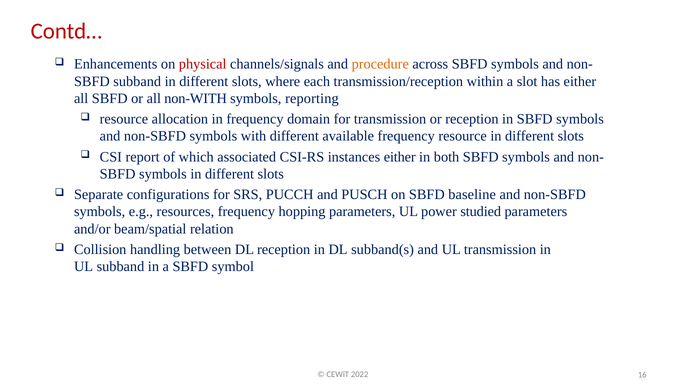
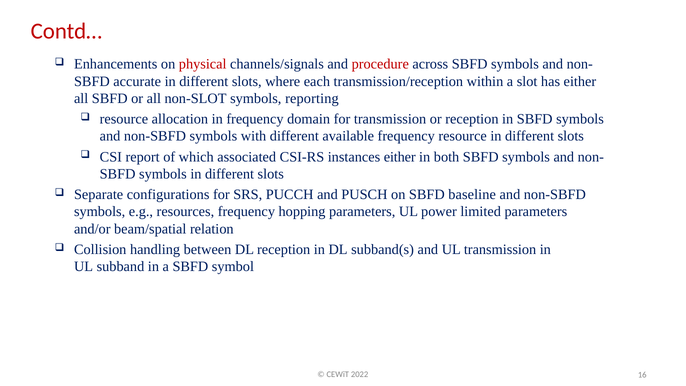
procedure colour: orange -> red
SBFD subband: subband -> accurate
non-WITH: non-WITH -> non-SLOT
studied: studied -> limited
